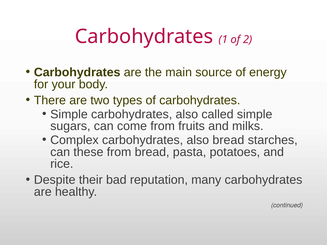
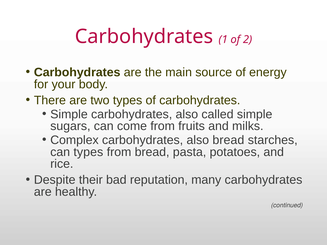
can these: these -> types
